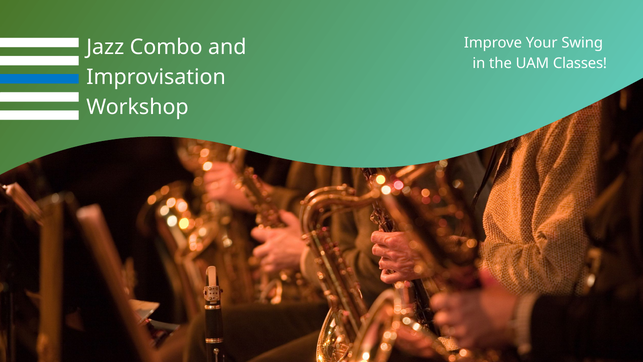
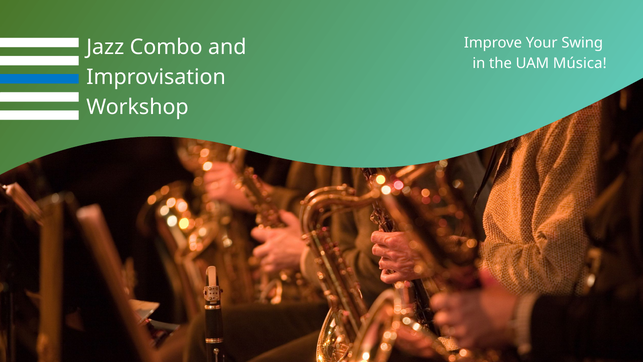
Classes: Classes -> Música
